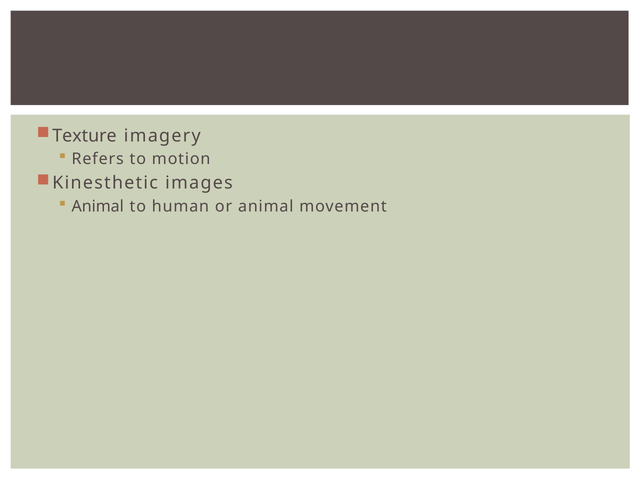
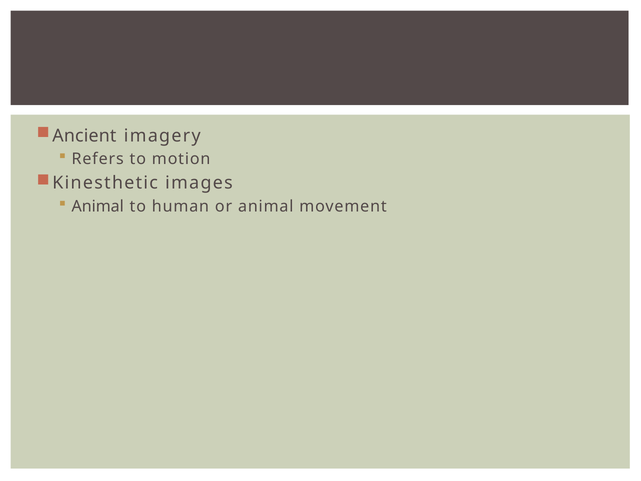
Texture: Texture -> Ancient
